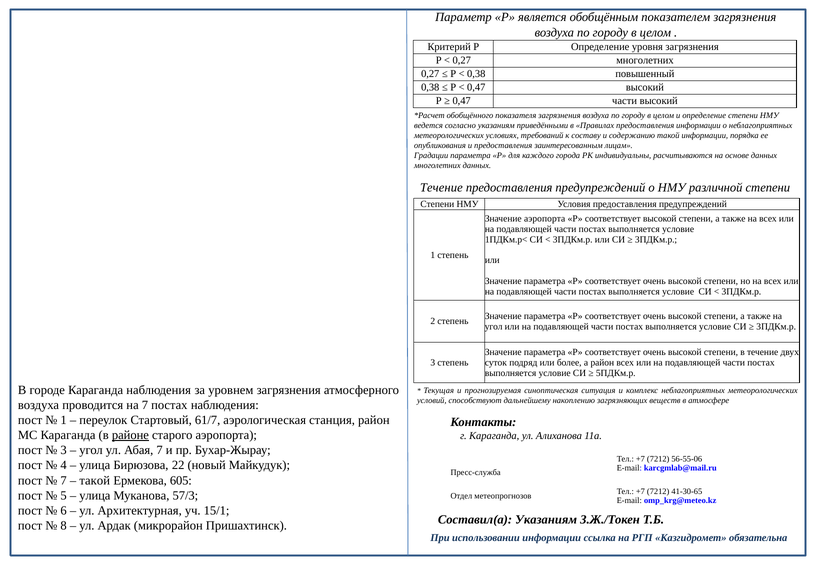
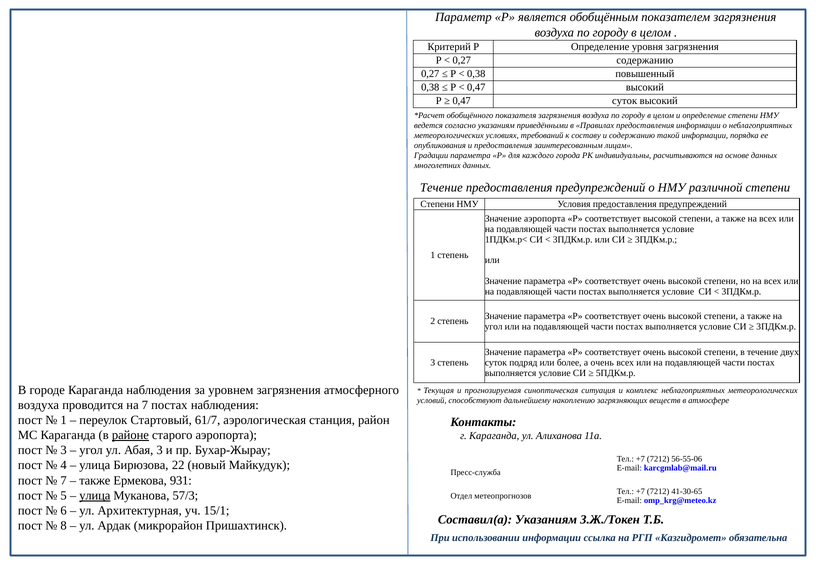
0,27 многолетних: многолетних -> содержанию
0,47 части: части -> суток
а район: район -> очень
Абая 7: 7 -> 3
такой at (95, 480): такой -> также
605: 605 -> 931
улица at (95, 495) underline: none -> present
